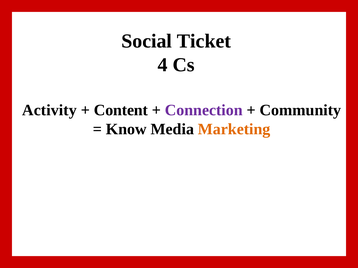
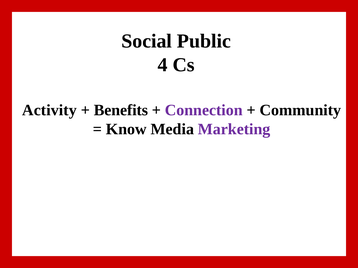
Ticket: Ticket -> Public
Content: Content -> Benefits
Marketing colour: orange -> purple
